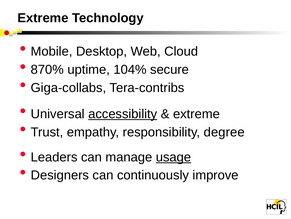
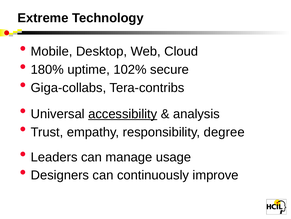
870%: 870% -> 180%
104%: 104% -> 102%
extreme at (196, 114): extreme -> analysis
usage underline: present -> none
